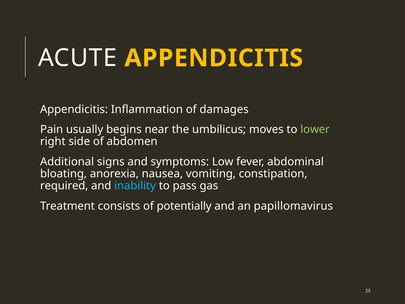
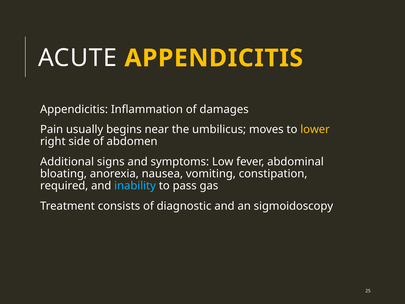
lower colour: light green -> yellow
potentially: potentially -> diagnostic
papillomavirus: papillomavirus -> sigmoidoscopy
